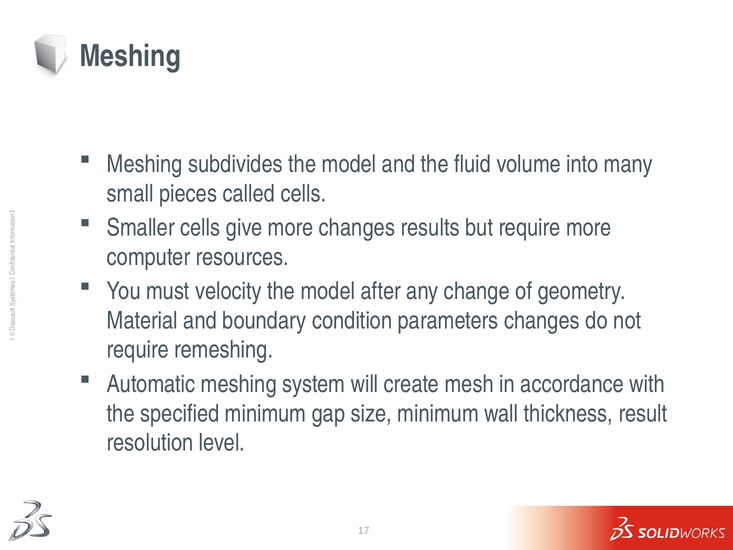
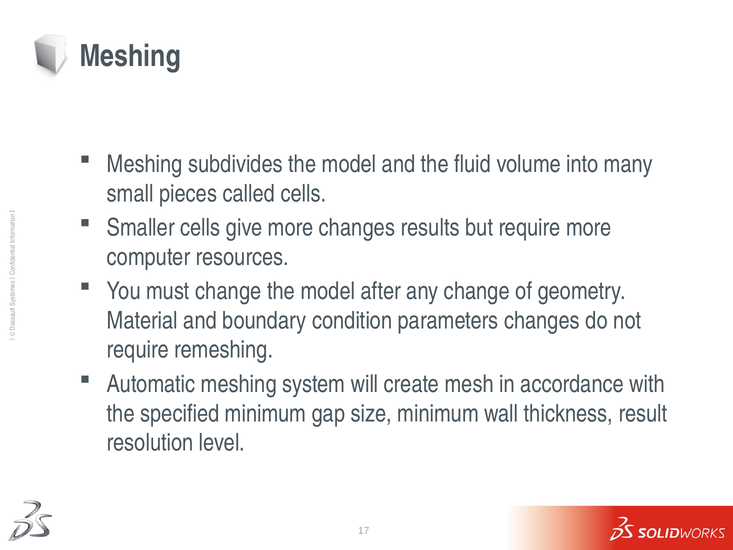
must velocity: velocity -> change
